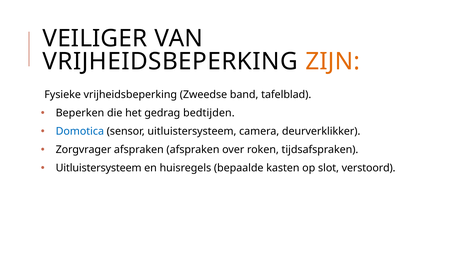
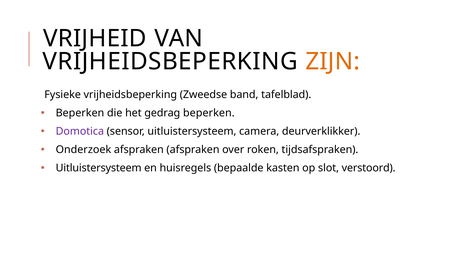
VEILIGER: VEILIGER -> VRIJHEID
gedrag bedtijden: bedtijden -> beperken
Domotica colour: blue -> purple
Zorgvrager: Zorgvrager -> Onderzoek
